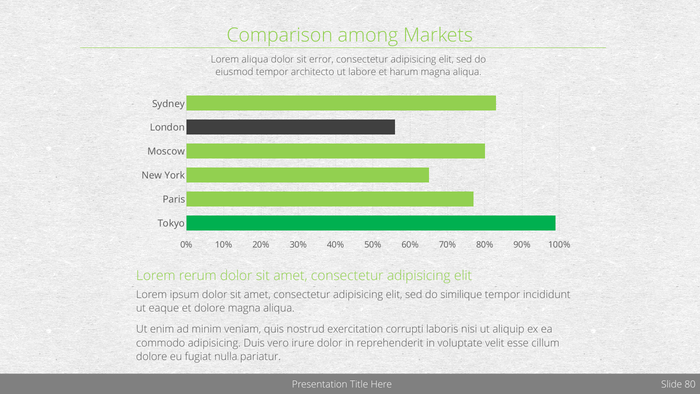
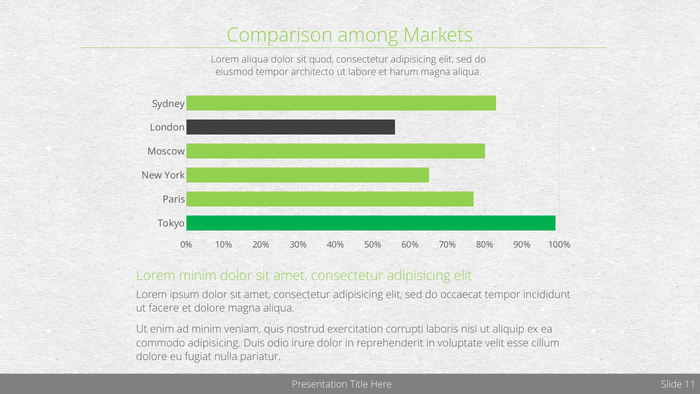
error: error -> quod
Lorem rerum: rerum -> minim
similique: similique -> occaecat
eaque: eaque -> facere
vero: vero -> odio
80: 80 -> 11
